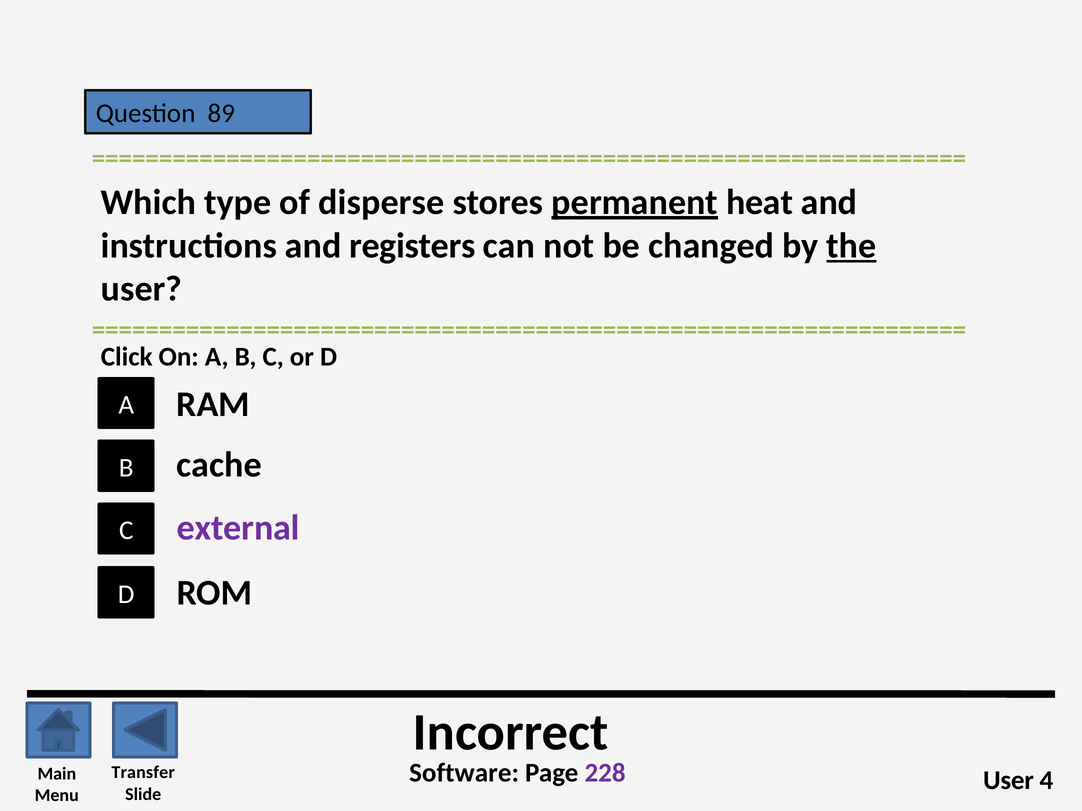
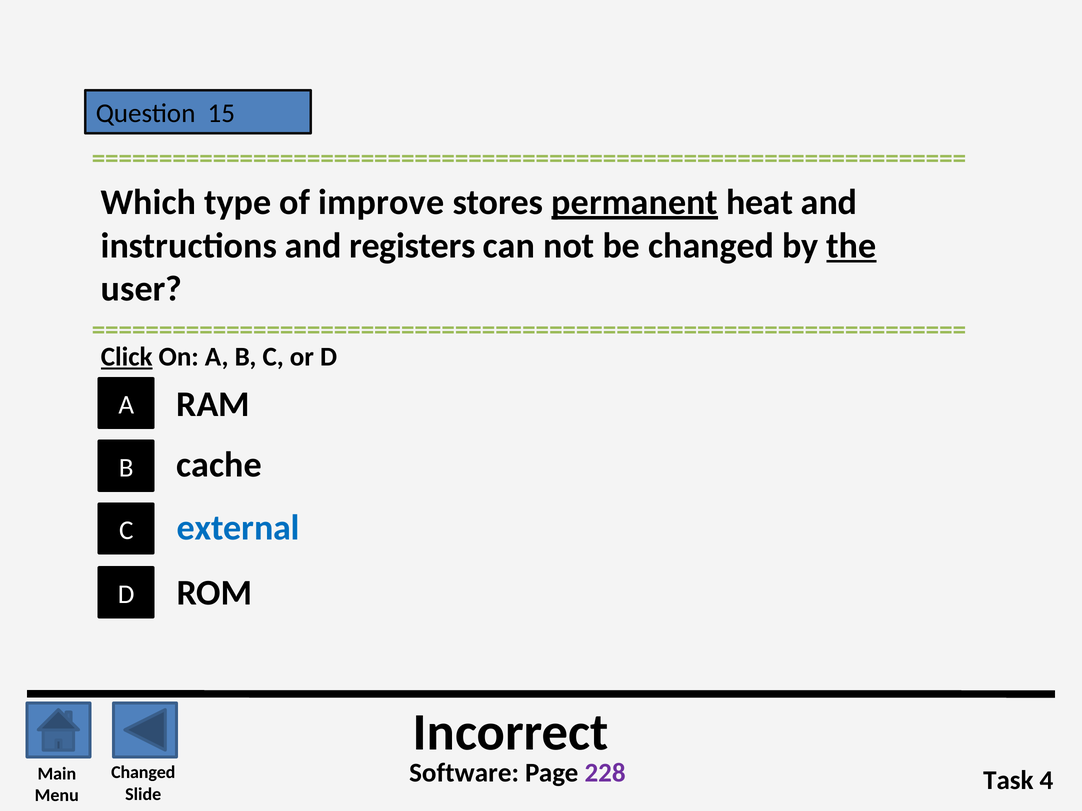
89: 89 -> 15
disperse: disperse -> improve
Click underline: none -> present
external colour: purple -> blue
Transfer at (143, 773): Transfer -> Changed
User at (1008, 781): User -> Task
